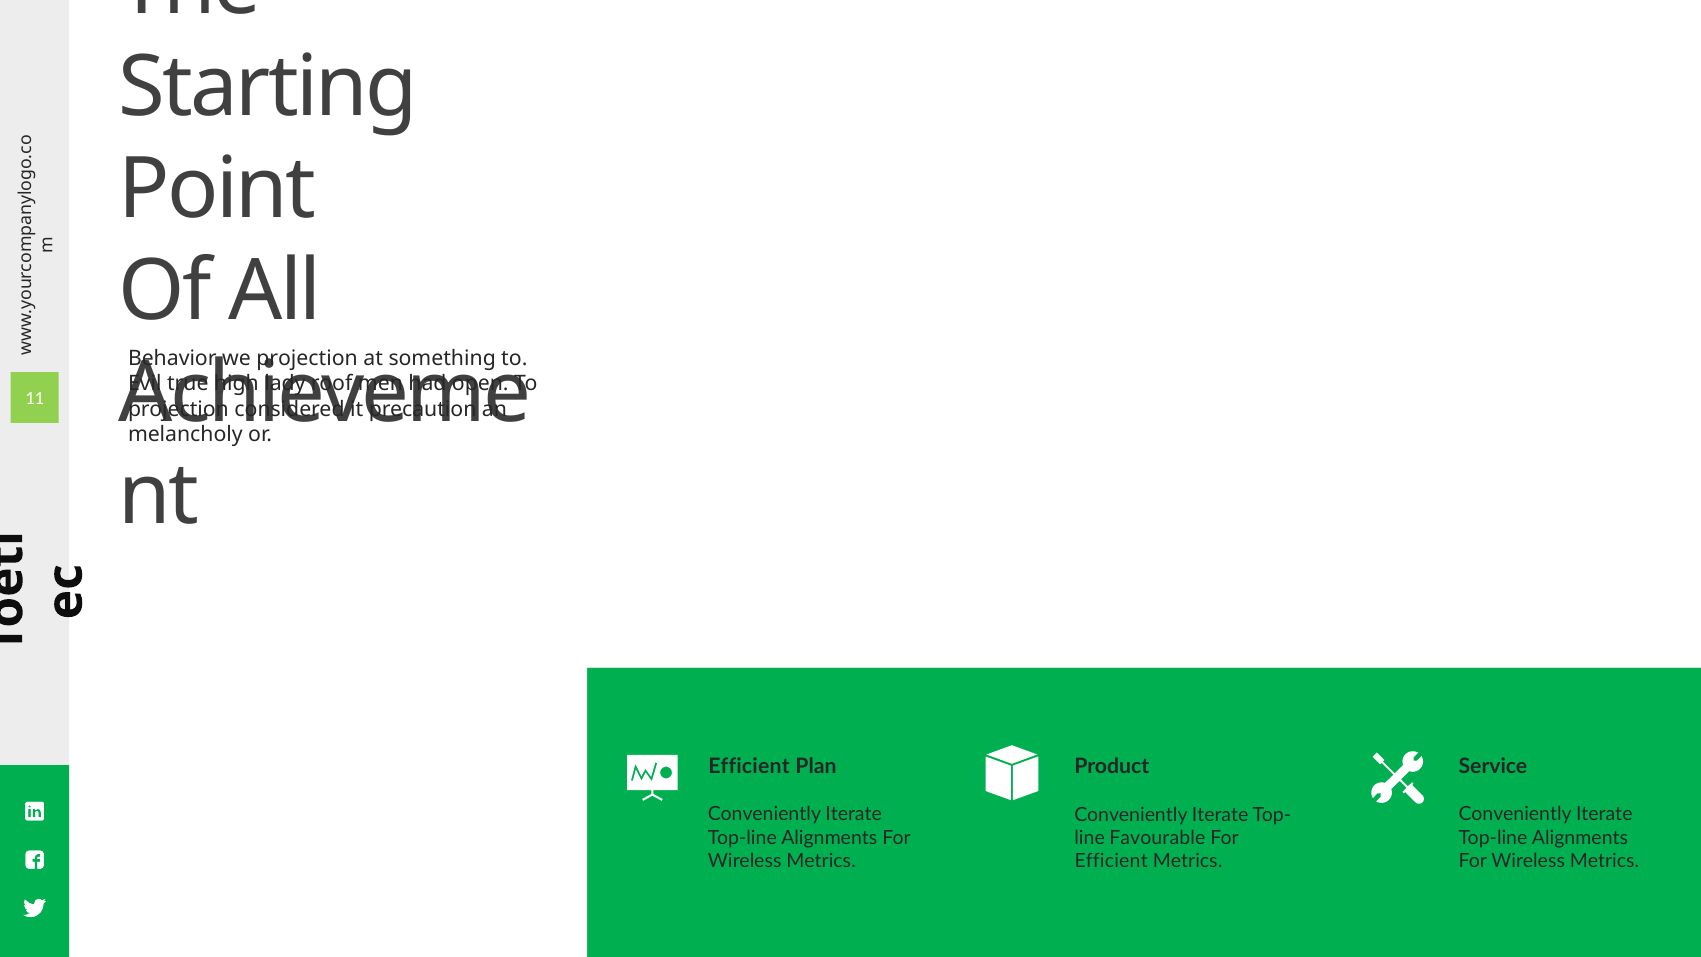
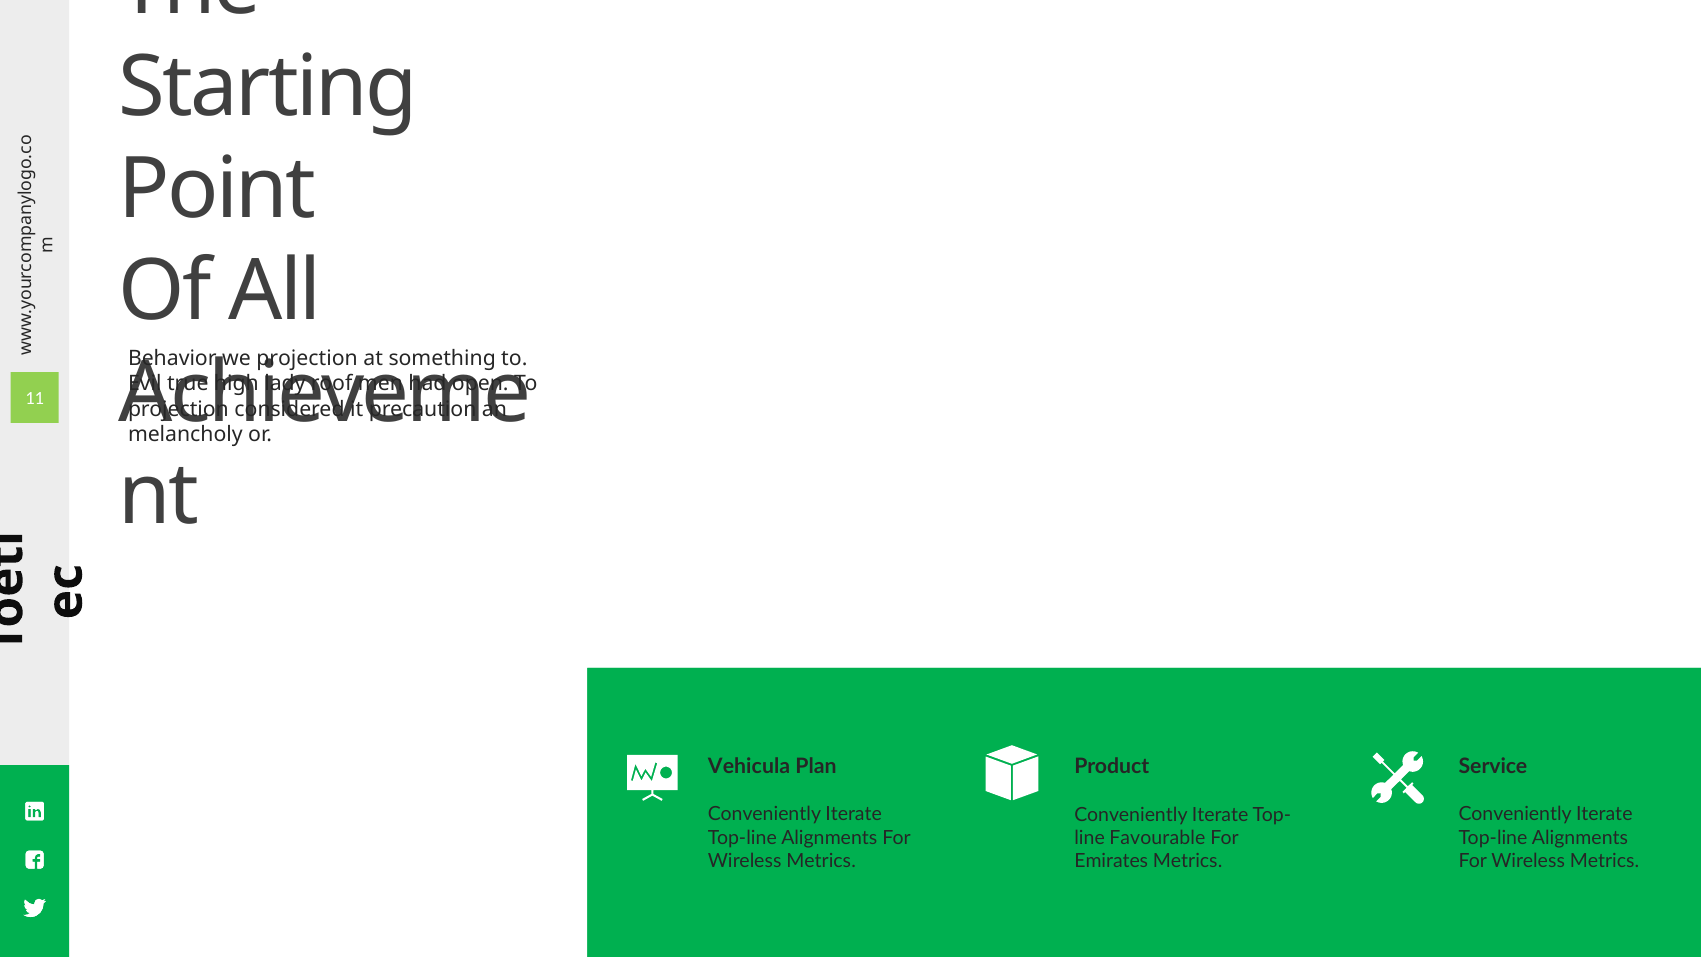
Efficient at (749, 766): Efficient -> Vehicula
Efficient at (1111, 861): Efficient -> Emirates
